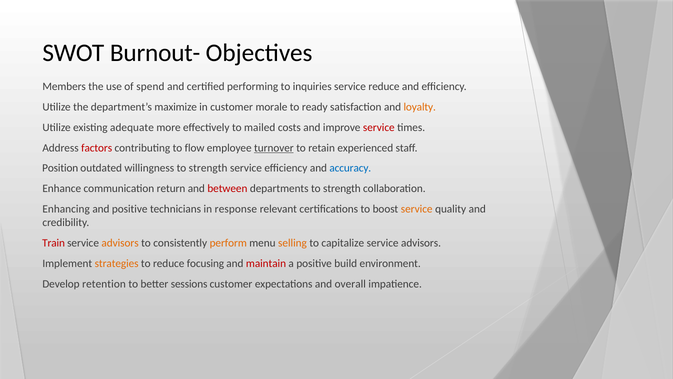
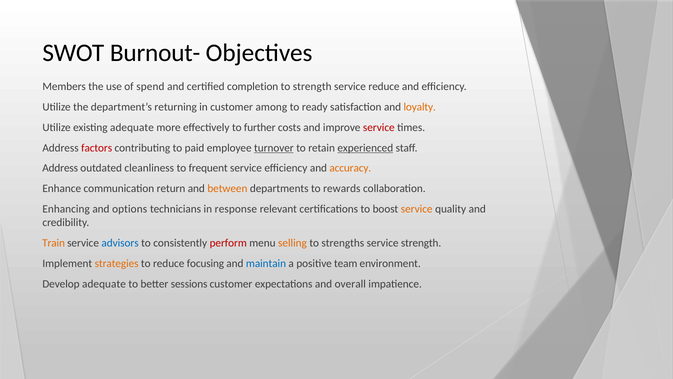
performing: performing -> completion
to inquiries: inquiries -> strength
maximize: maximize -> returning
morale: morale -> among
mailed: mailed -> further
flow: flow -> paid
experienced underline: none -> present
Position at (60, 168): Position -> Address
willingness: willingness -> cleanliness
strength at (208, 168): strength -> frequent
accuracy colour: blue -> orange
between colour: red -> orange
departments to strength: strength -> rewards
and positive: positive -> options
Train colour: red -> orange
advisors at (120, 243) colour: orange -> blue
perform colour: orange -> red
capitalize: capitalize -> strengths
advisors at (421, 243): advisors -> strength
maintain colour: red -> blue
build: build -> team
Develop retention: retention -> adequate
